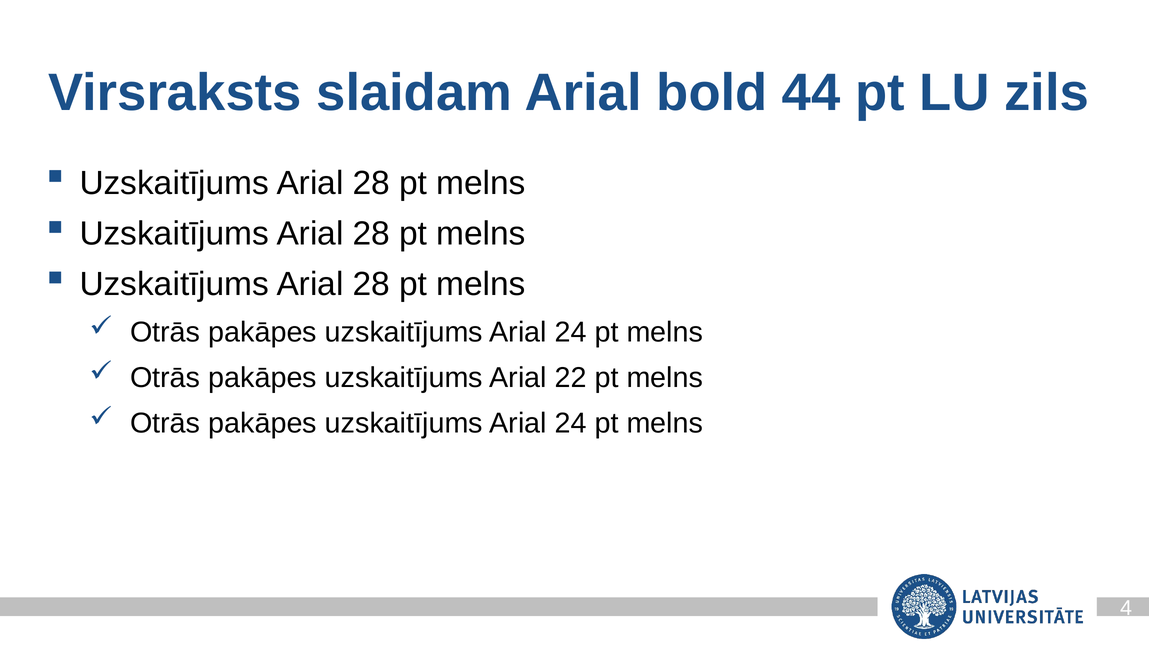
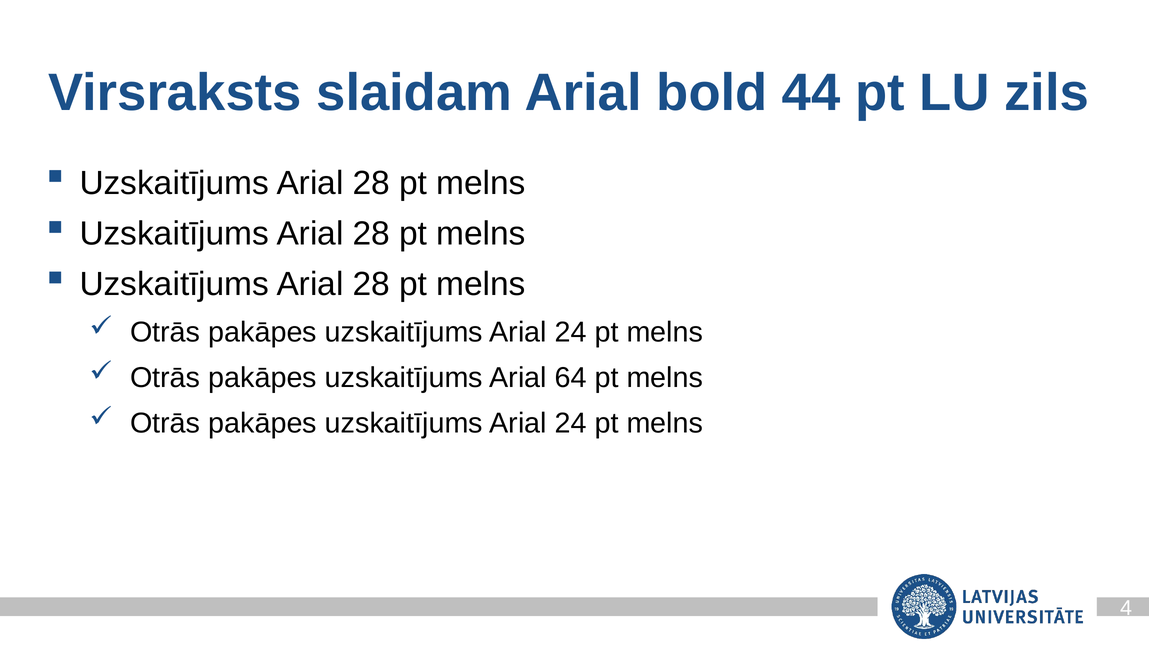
22: 22 -> 64
